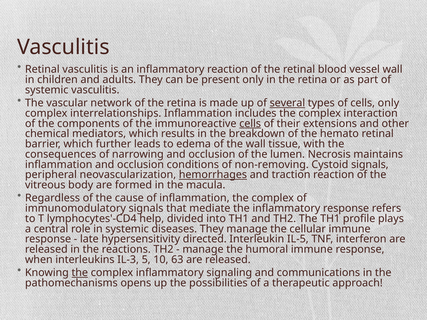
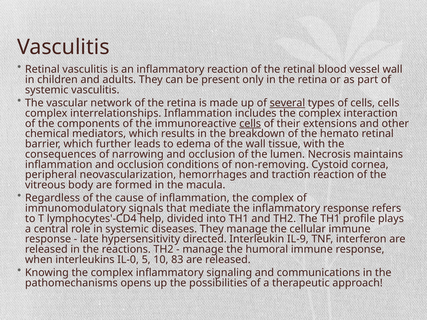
cells only: only -> cells
Cystoid signals: signals -> cornea
hemorrhages underline: present -> none
IL-5: IL-5 -> IL-9
IL-3: IL-3 -> IL-0
63: 63 -> 83
the at (80, 273) underline: present -> none
